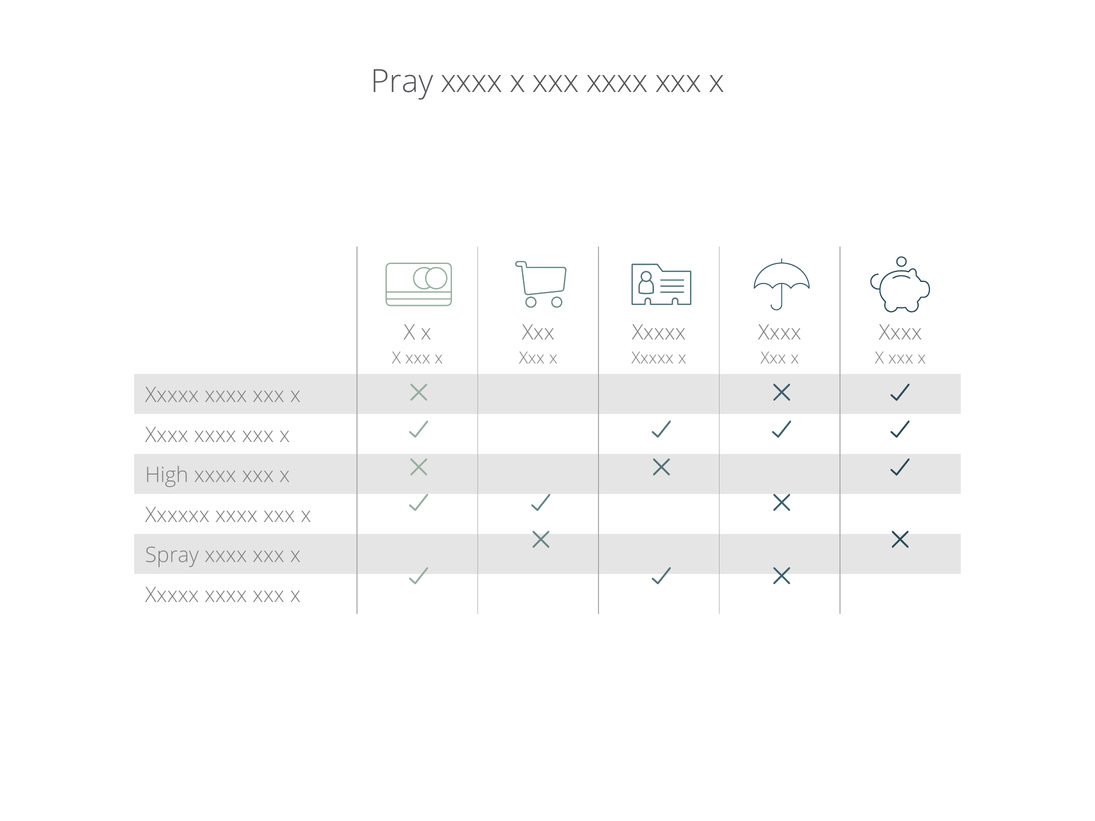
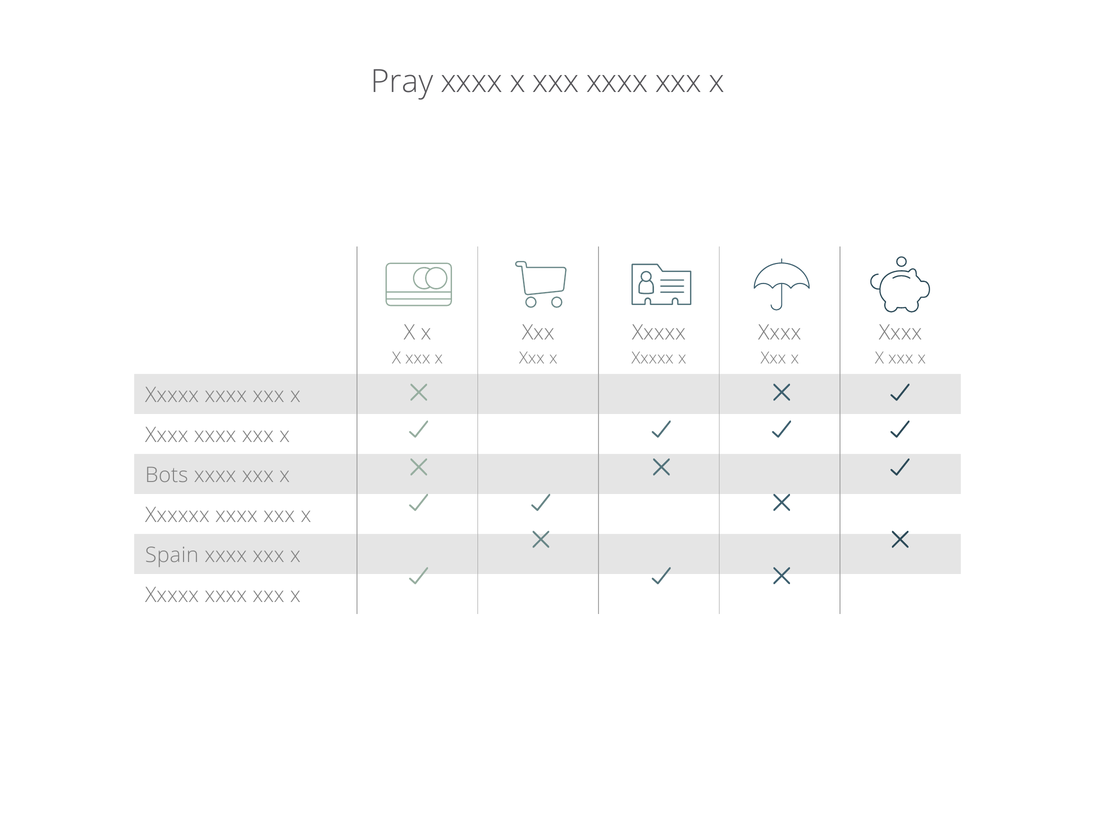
High: High -> Bots
Spray: Spray -> Spain
